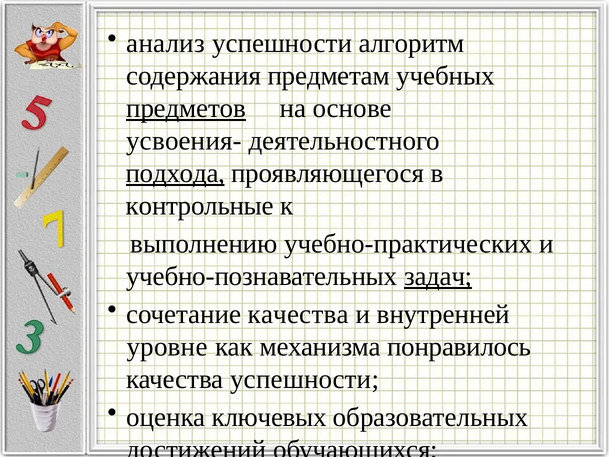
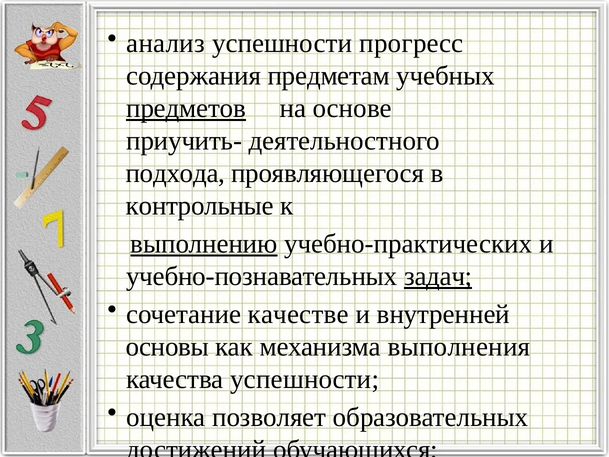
алгоритм: алгоритм -> прогресс
усвоения-: усвоения- -> приучить-
подхода underline: present -> none
выполнению underline: none -> present
сочетание качества: качества -> качестве
уровне: уровне -> основы
понравилось: понравилось -> выполнения
ключевых: ключевых -> позволяет
